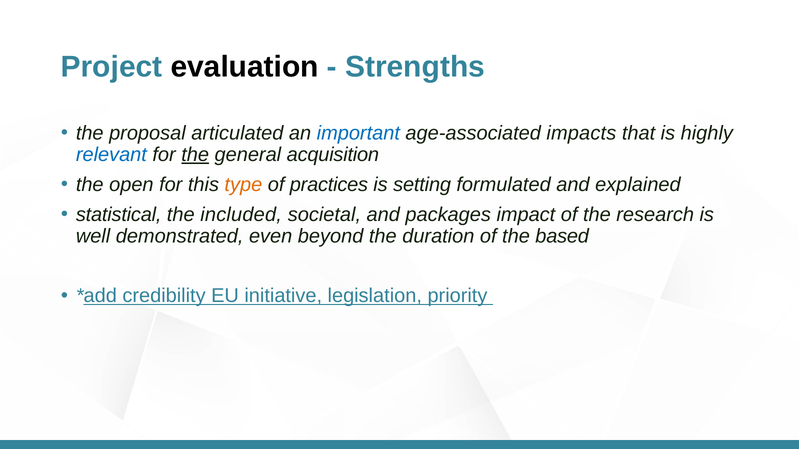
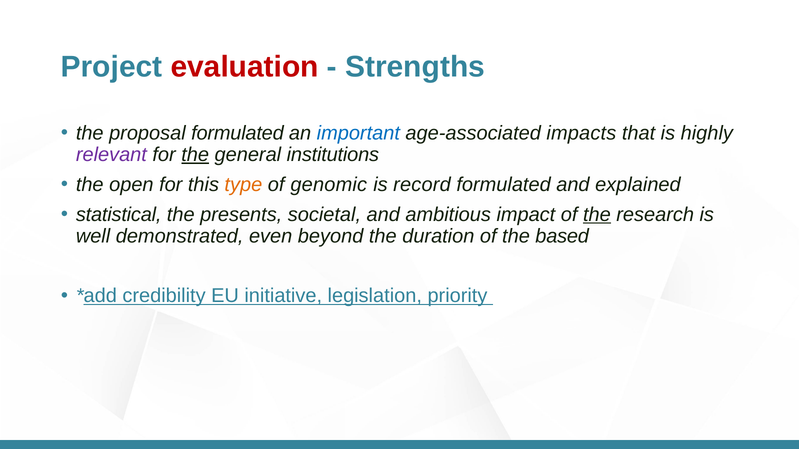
evaluation colour: black -> red
proposal articulated: articulated -> formulated
relevant colour: blue -> purple
acquisition: acquisition -> institutions
practices: practices -> genomic
setting: setting -> record
included: included -> presents
packages: packages -> ambitious
the at (597, 215) underline: none -> present
